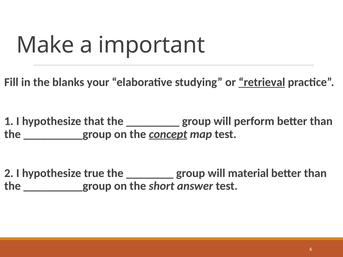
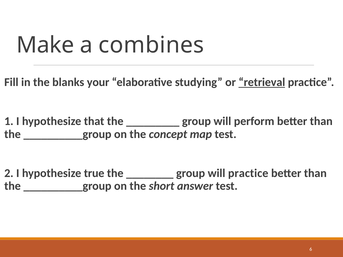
important: important -> combines
concept underline: present -> none
will material: material -> practice
